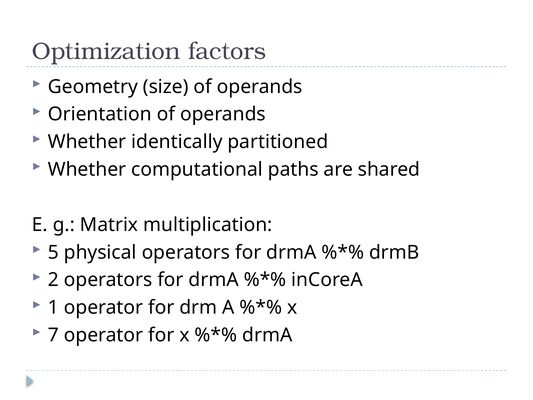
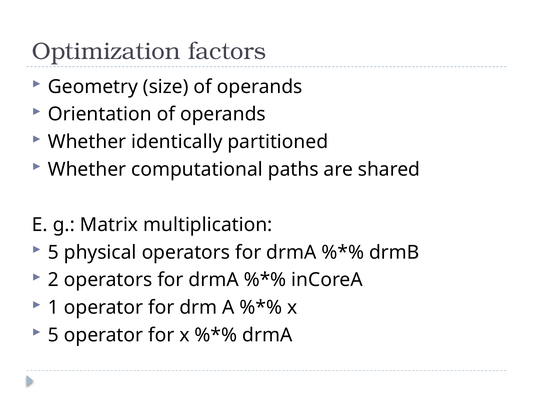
7 at (53, 335): 7 -> 5
